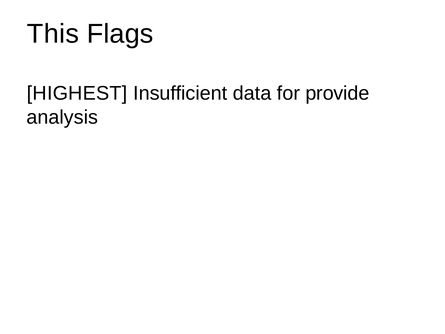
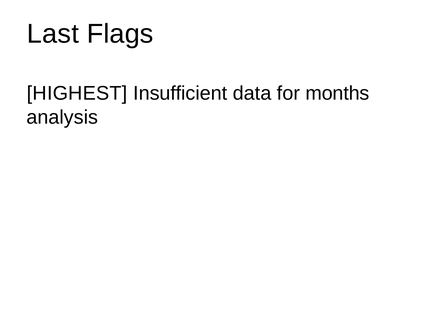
This: This -> Last
provide: provide -> months
